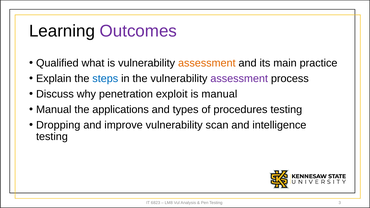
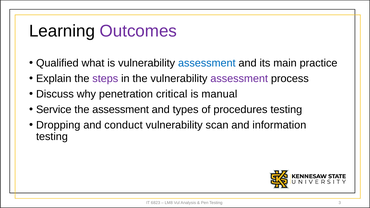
assessment at (207, 63) colour: orange -> blue
steps colour: blue -> purple
exploit: exploit -> critical
Manual at (54, 110): Manual -> Service
the applications: applications -> assessment
improve: improve -> conduct
intelligence: intelligence -> information
